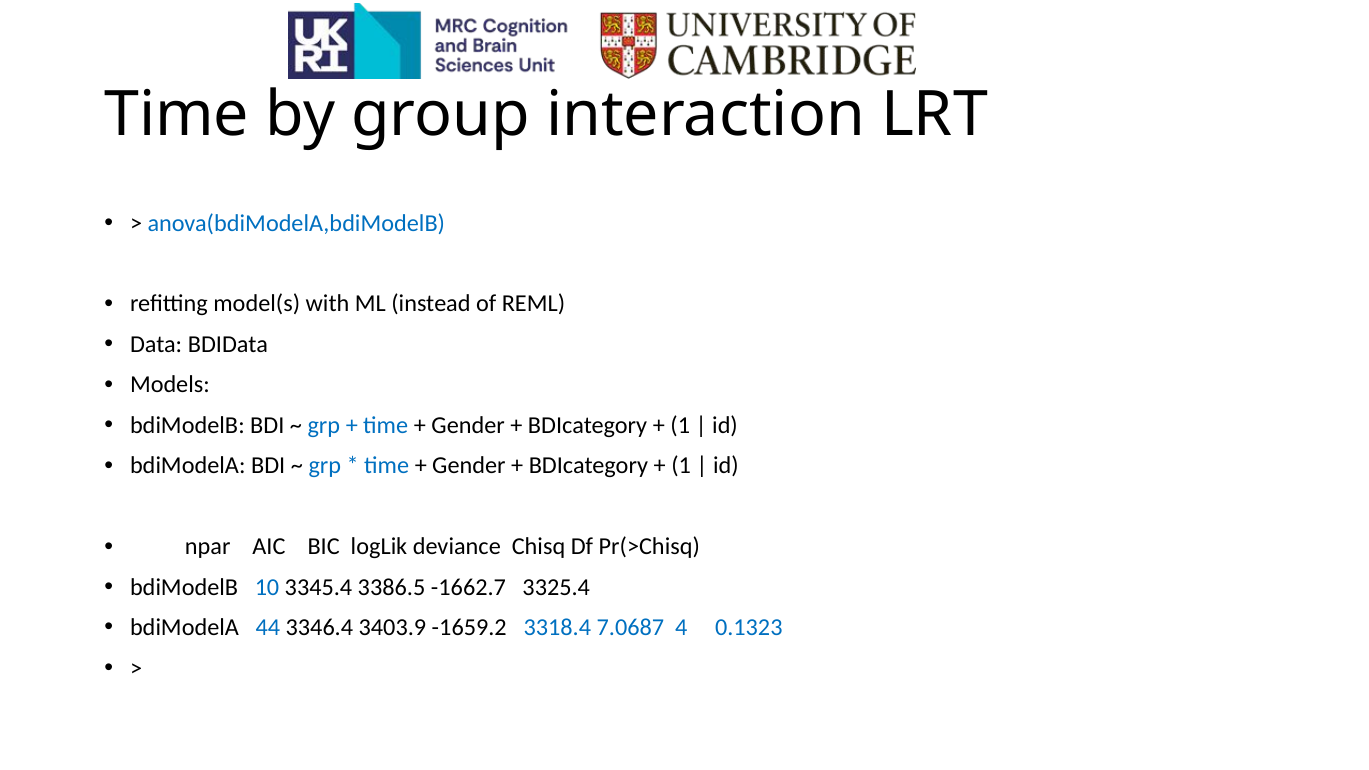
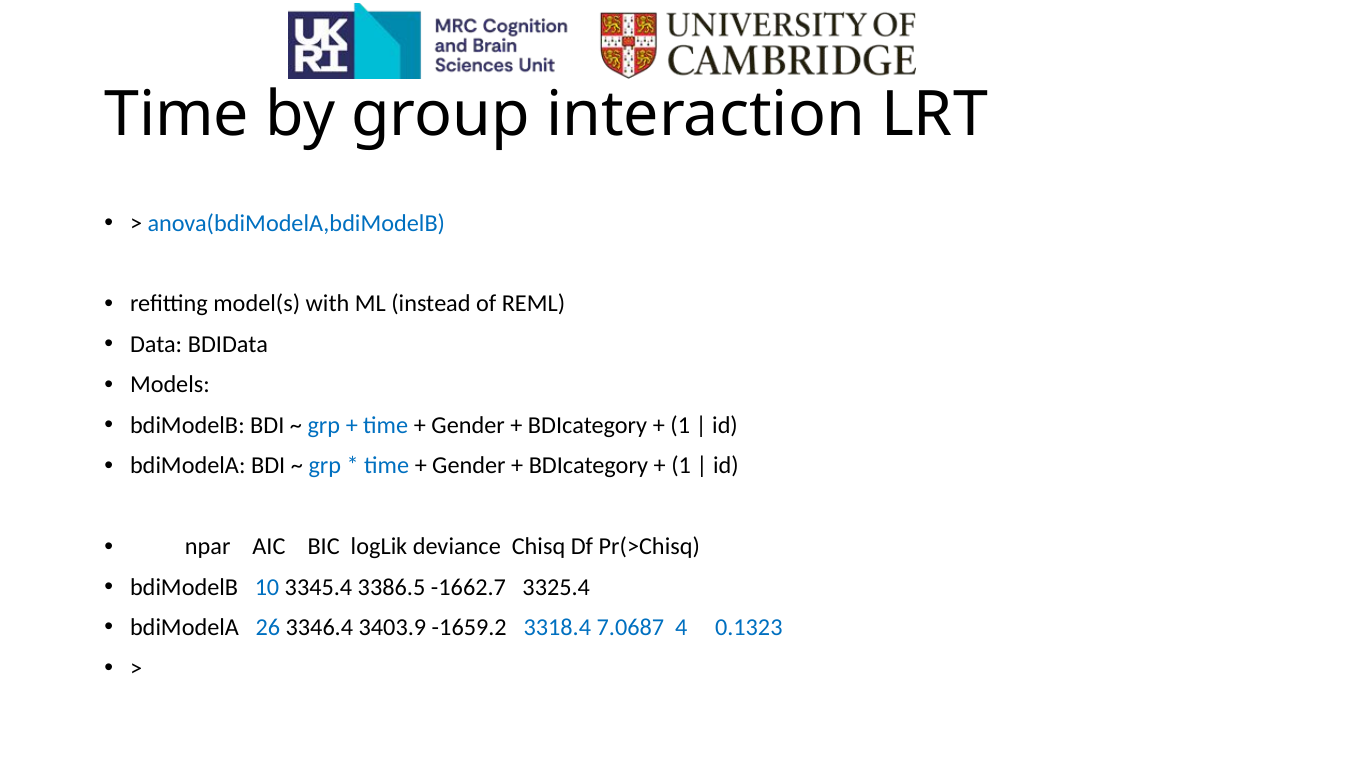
44: 44 -> 26
